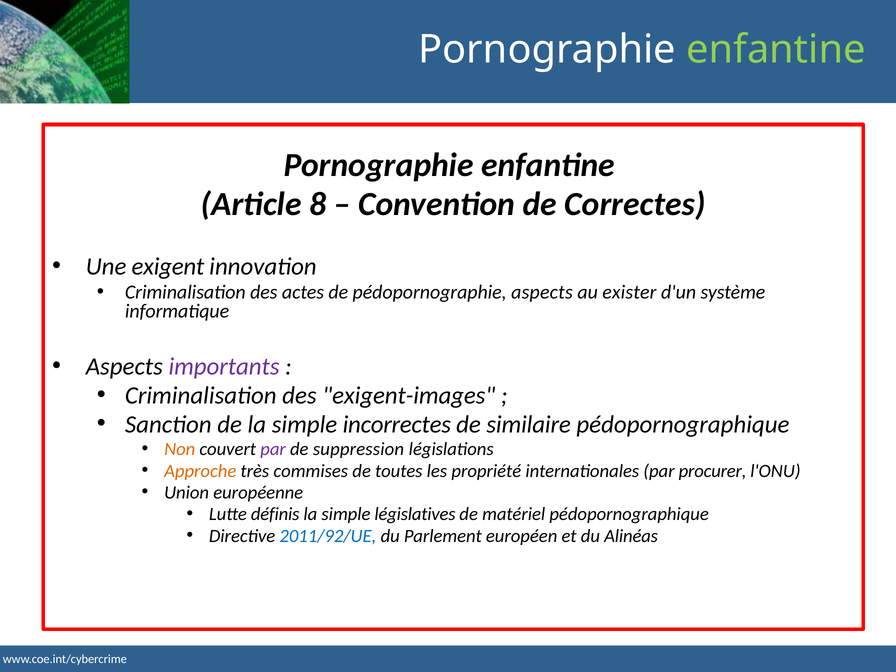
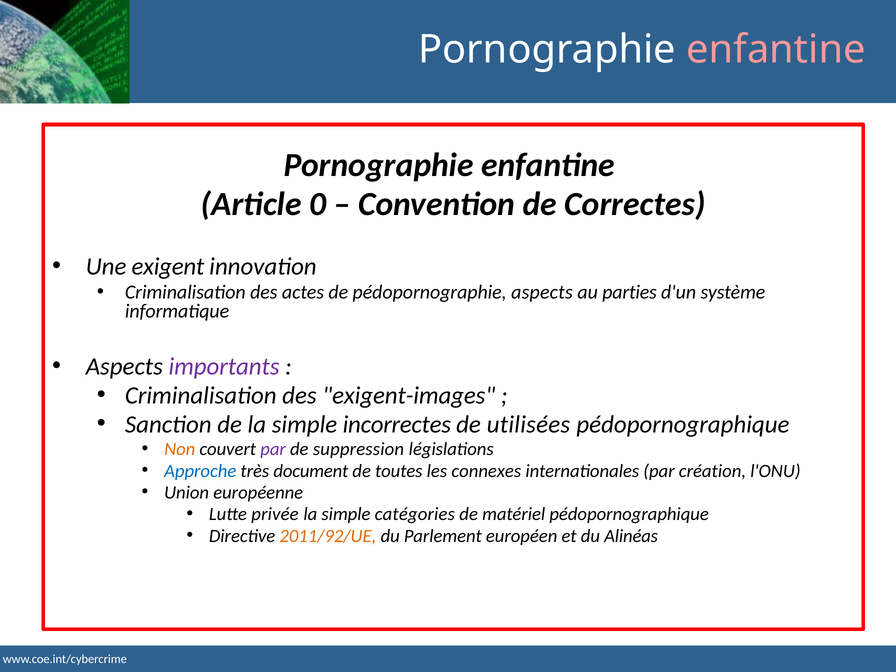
enfantine at (776, 50) colour: light green -> pink
8: 8 -> 0
exister: exister -> parties
similaire: similaire -> utilisées
Approche colour: orange -> blue
commises: commises -> document
propriété: propriété -> connexes
procurer: procurer -> création
définis: définis -> privée
législatives: législatives -> catégories
2011/92/UE colour: blue -> orange
